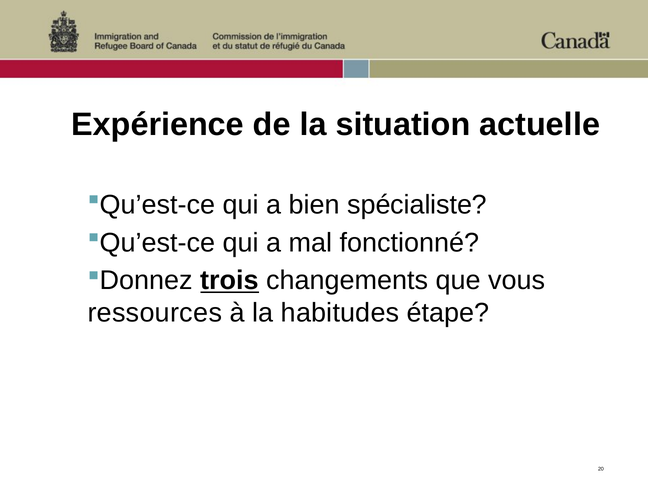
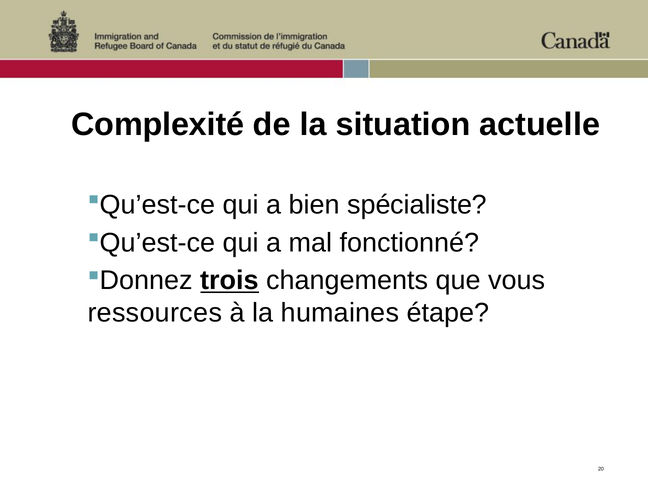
Expérience: Expérience -> Complexité
habitudes: habitudes -> humaines
